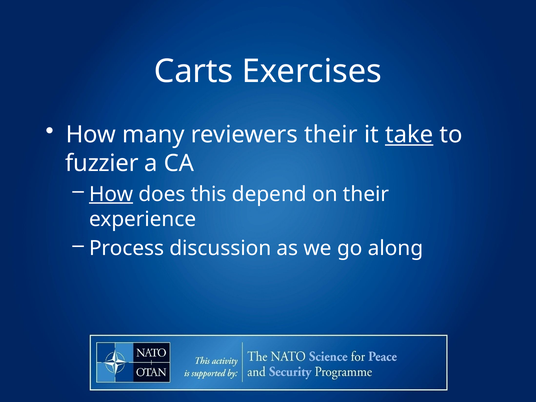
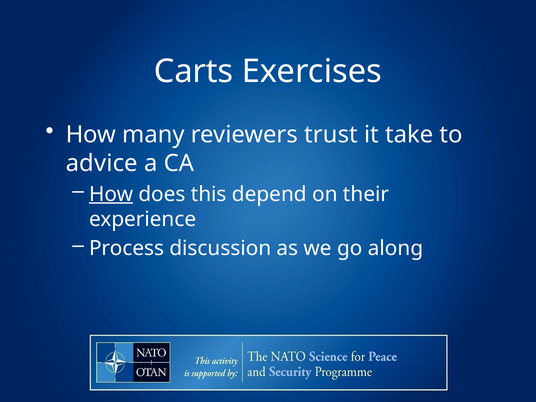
reviewers their: their -> trust
take underline: present -> none
fuzzier: fuzzier -> advice
